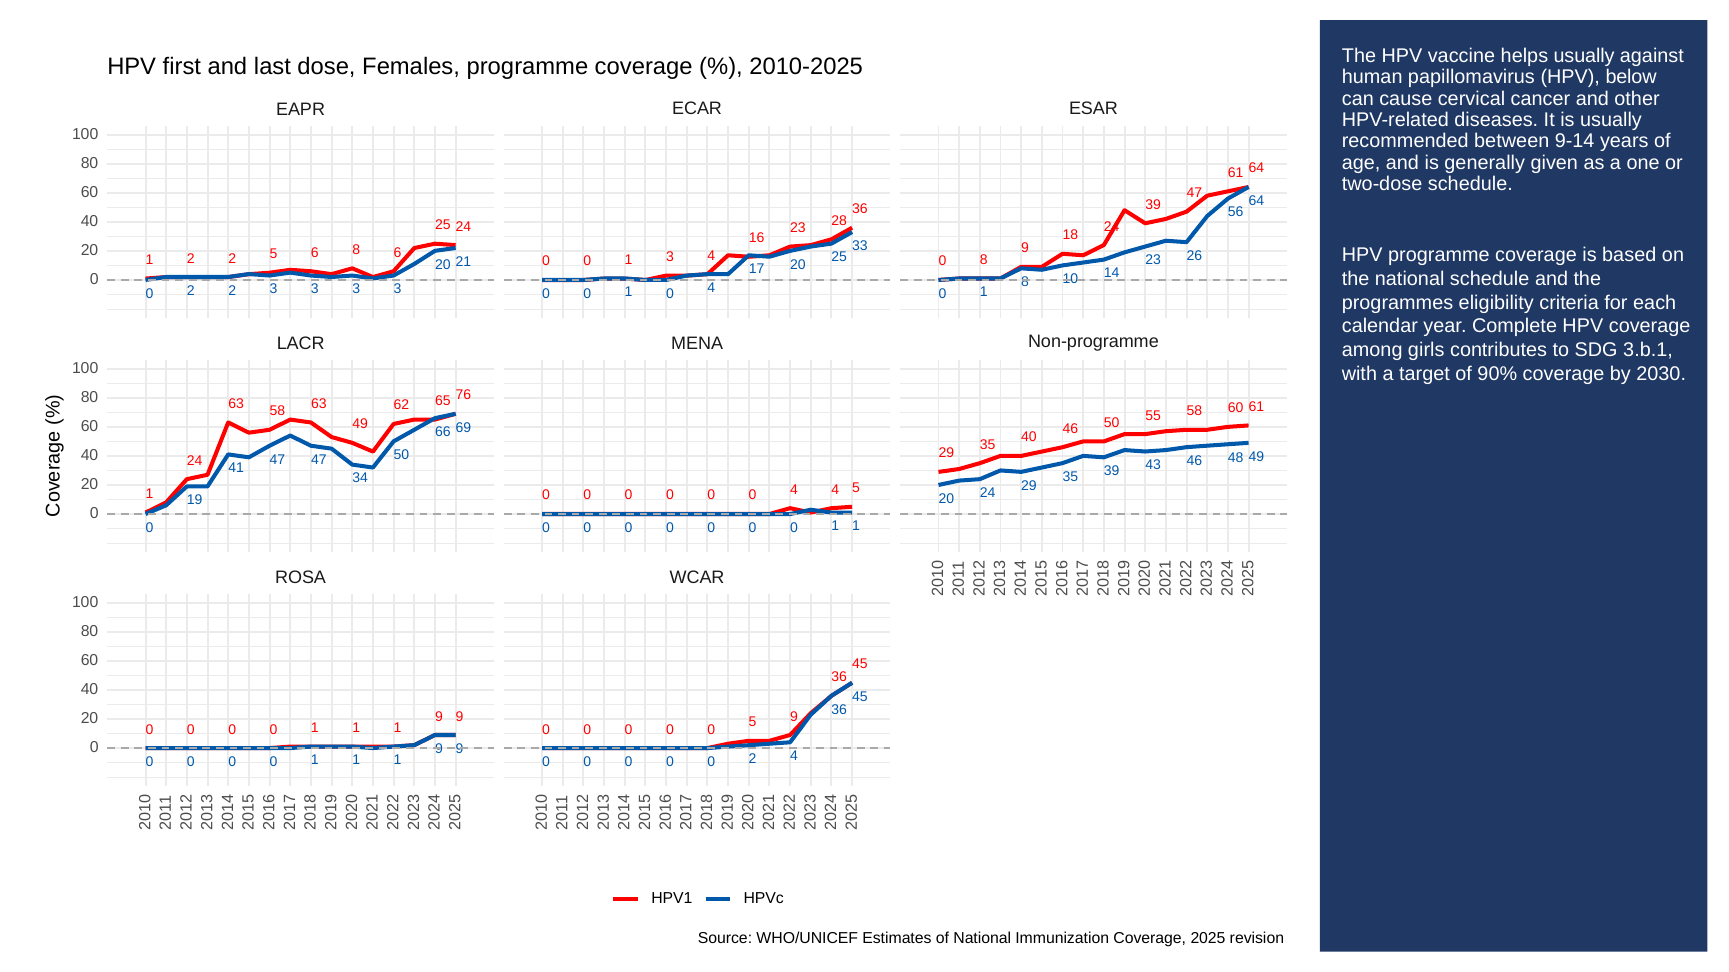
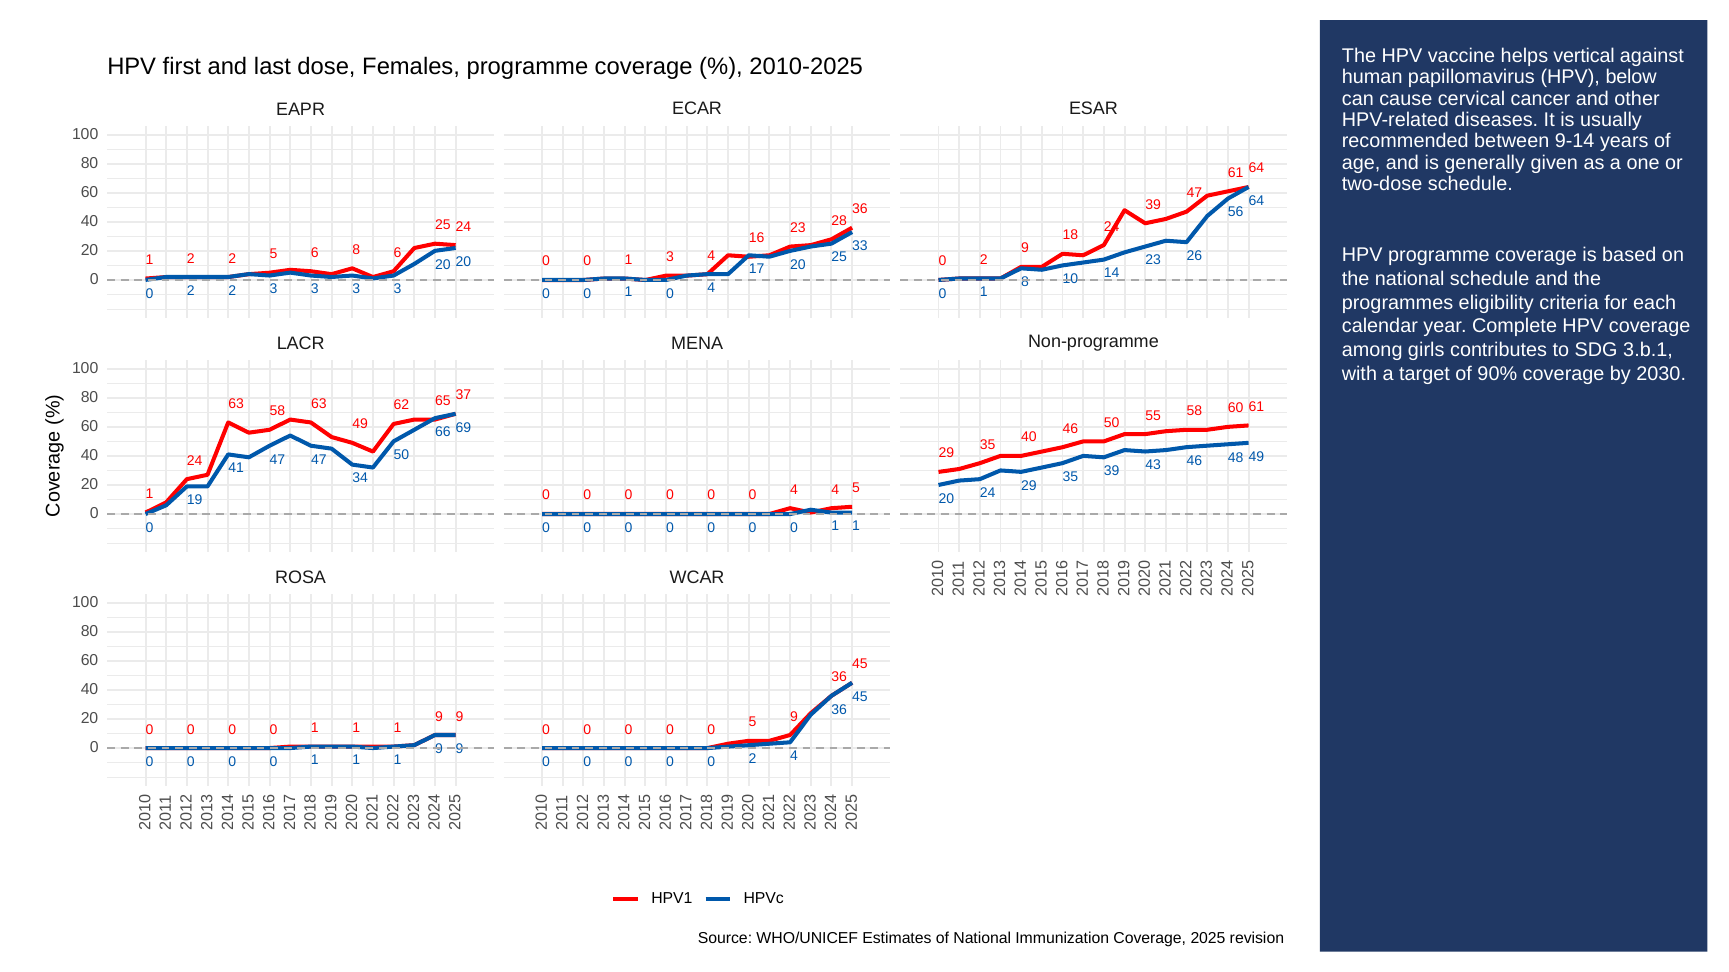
helps usually: usually -> vertical
8 at (984, 260): 8 -> 2
20 21: 21 -> 20
76: 76 -> 37
